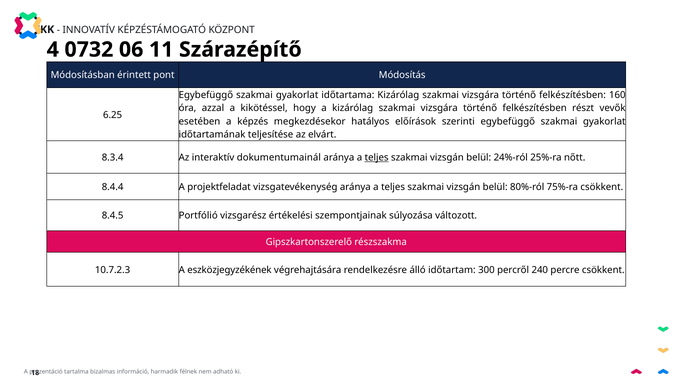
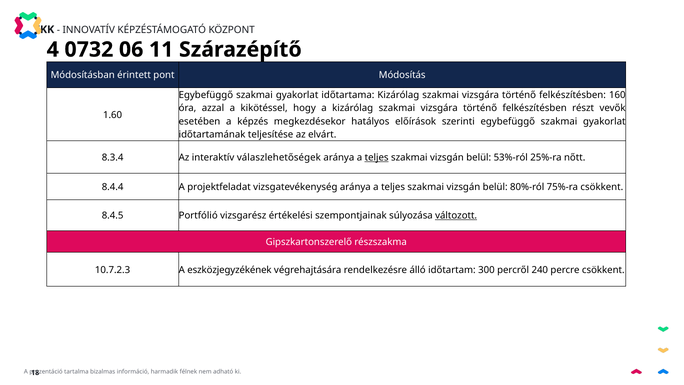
6.25: 6.25 -> 1.60
dokumentumainál: dokumentumainál -> válaszlehetőségek
24%-ról: 24%-ról -> 53%-ról
változott underline: none -> present
